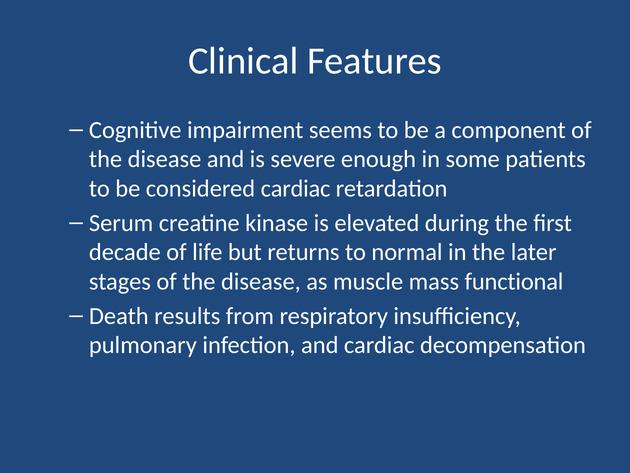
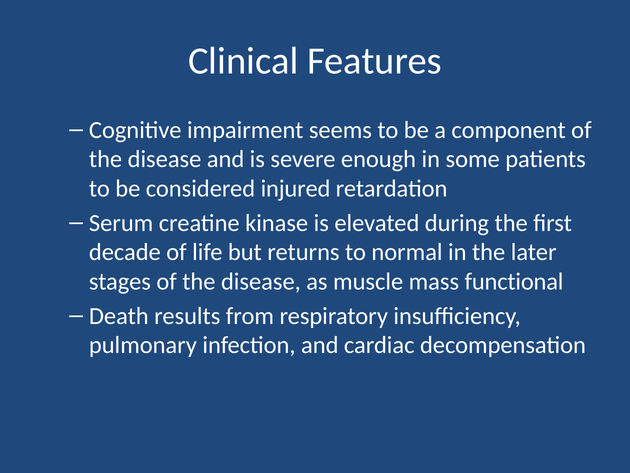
considered cardiac: cardiac -> injured
